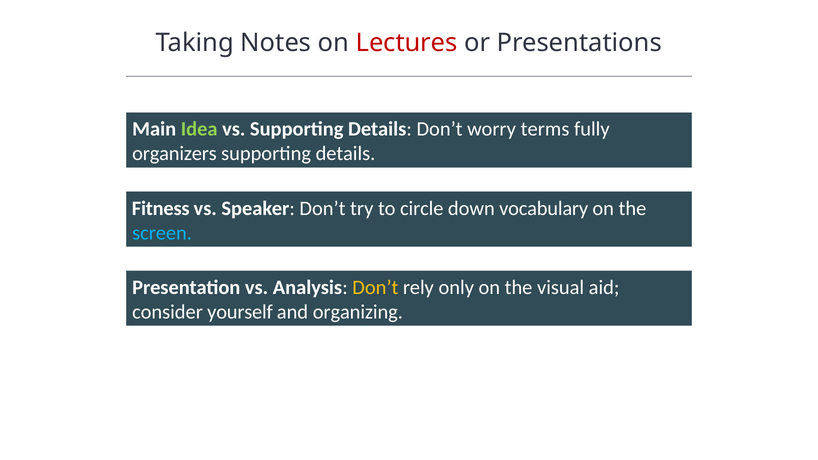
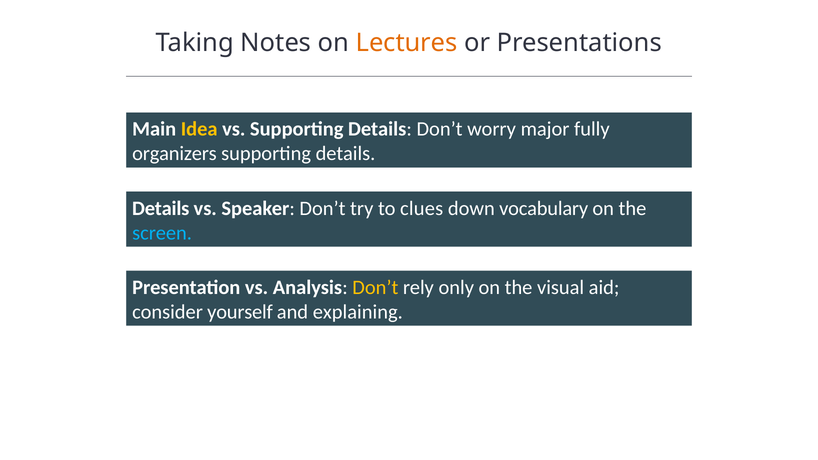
Lectures colour: red -> orange
Idea colour: light green -> yellow
terms: terms -> major
Fitness at (161, 208): Fitness -> Details
circle: circle -> clues
organizing: organizing -> explaining
